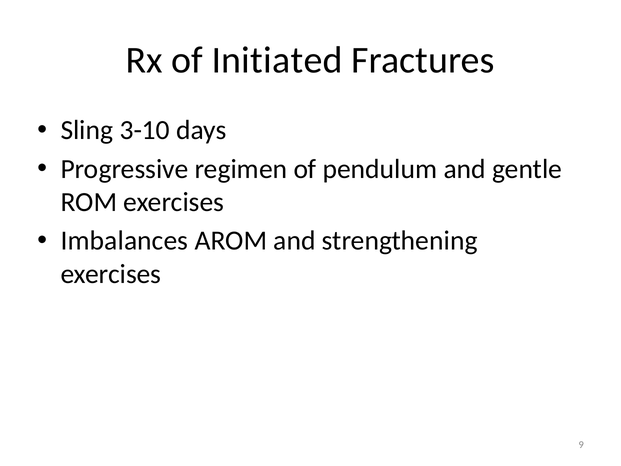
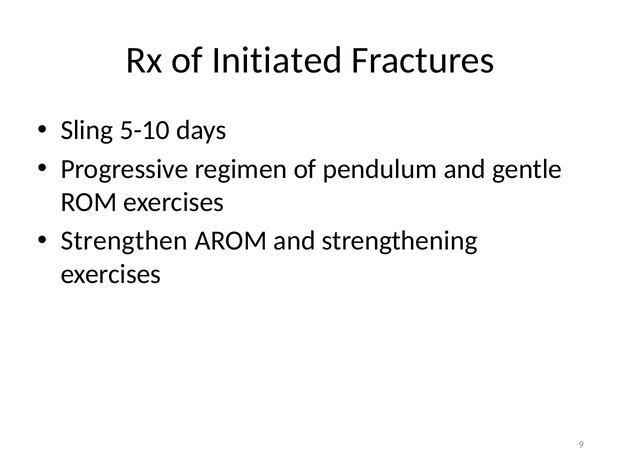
3-10: 3-10 -> 5-10
Imbalances: Imbalances -> Strengthen
